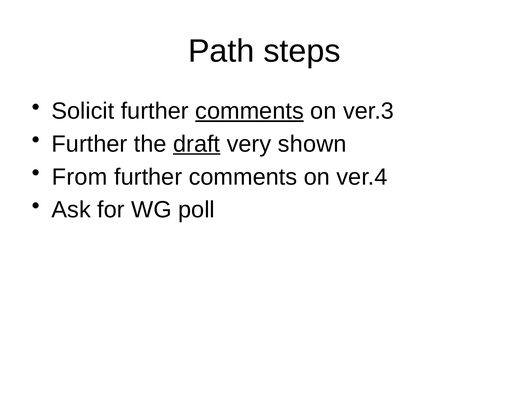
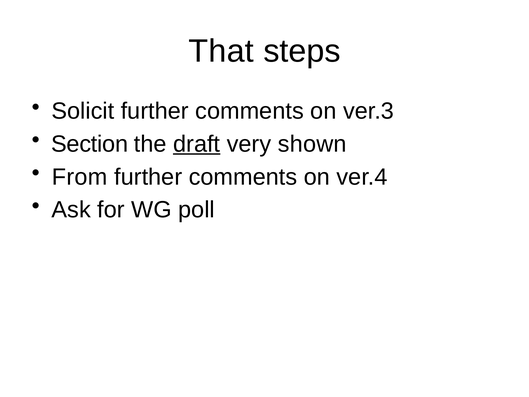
Path: Path -> That
comments at (250, 111) underline: present -> none
Further at (89, 144): Further -> Section
